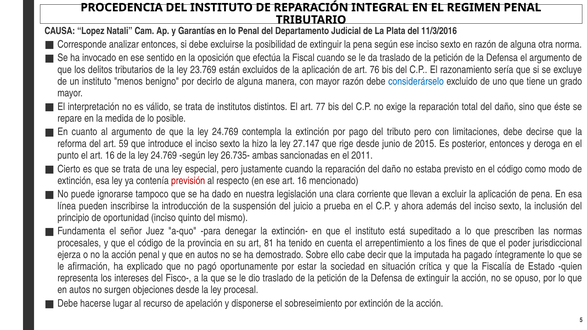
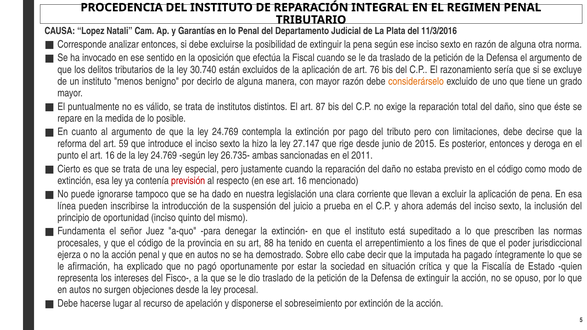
23.769: 23.769 -> 30.740
considerárselo colour: blue -> orange
interpretación: interpretación -> puntualmente
77: 77 -> 87
81: 81 -> 88
